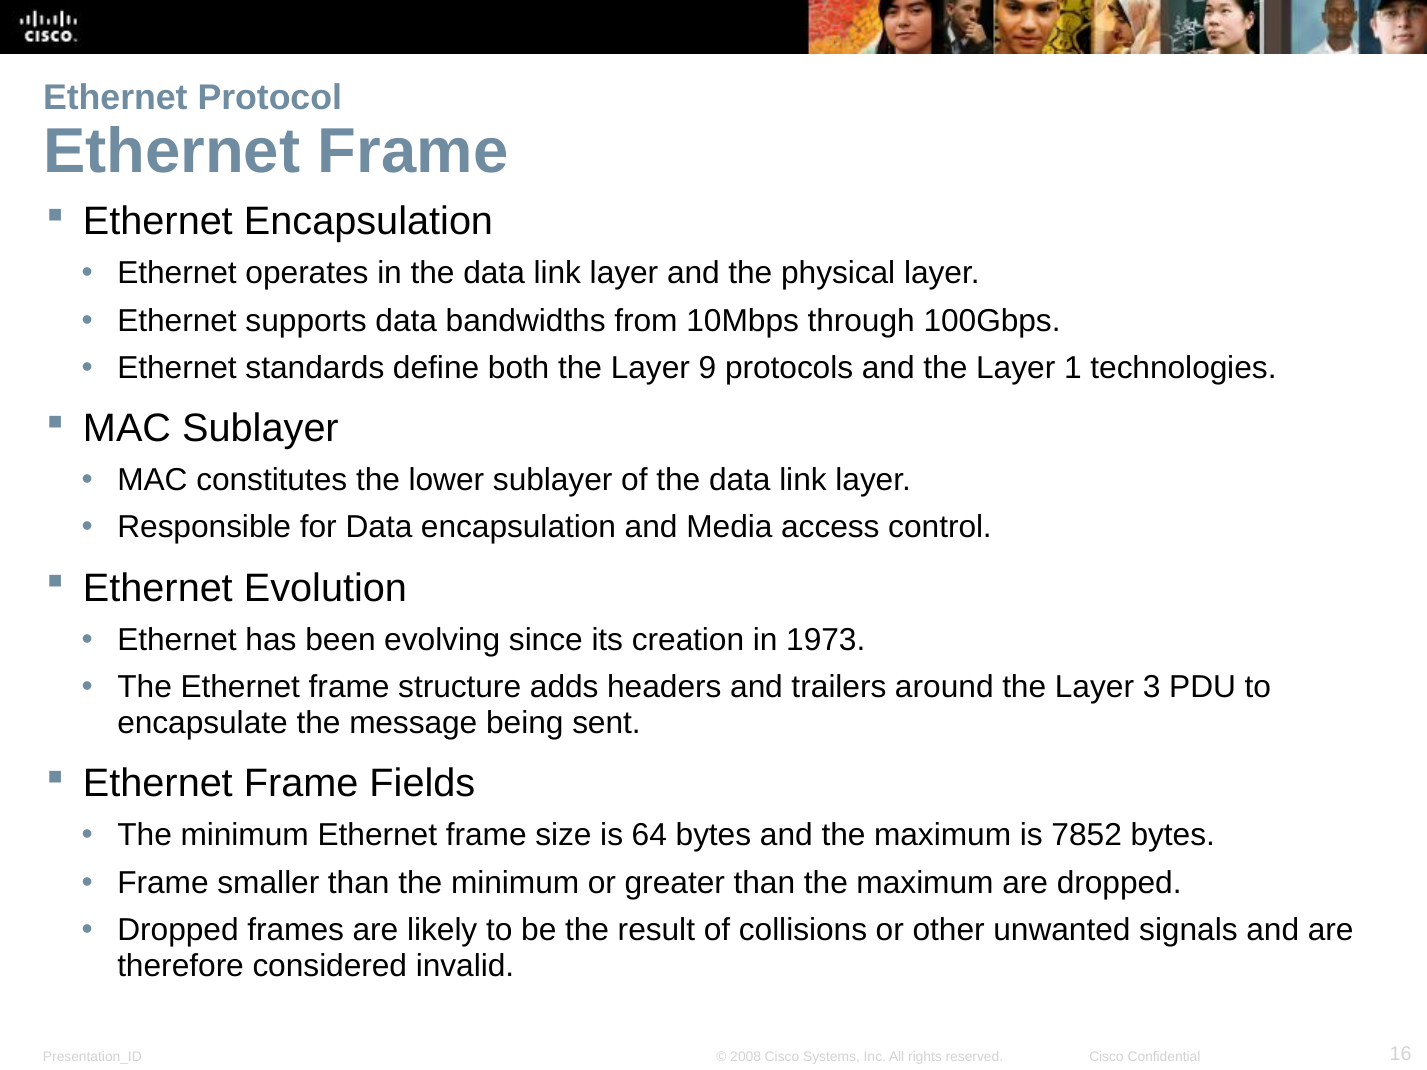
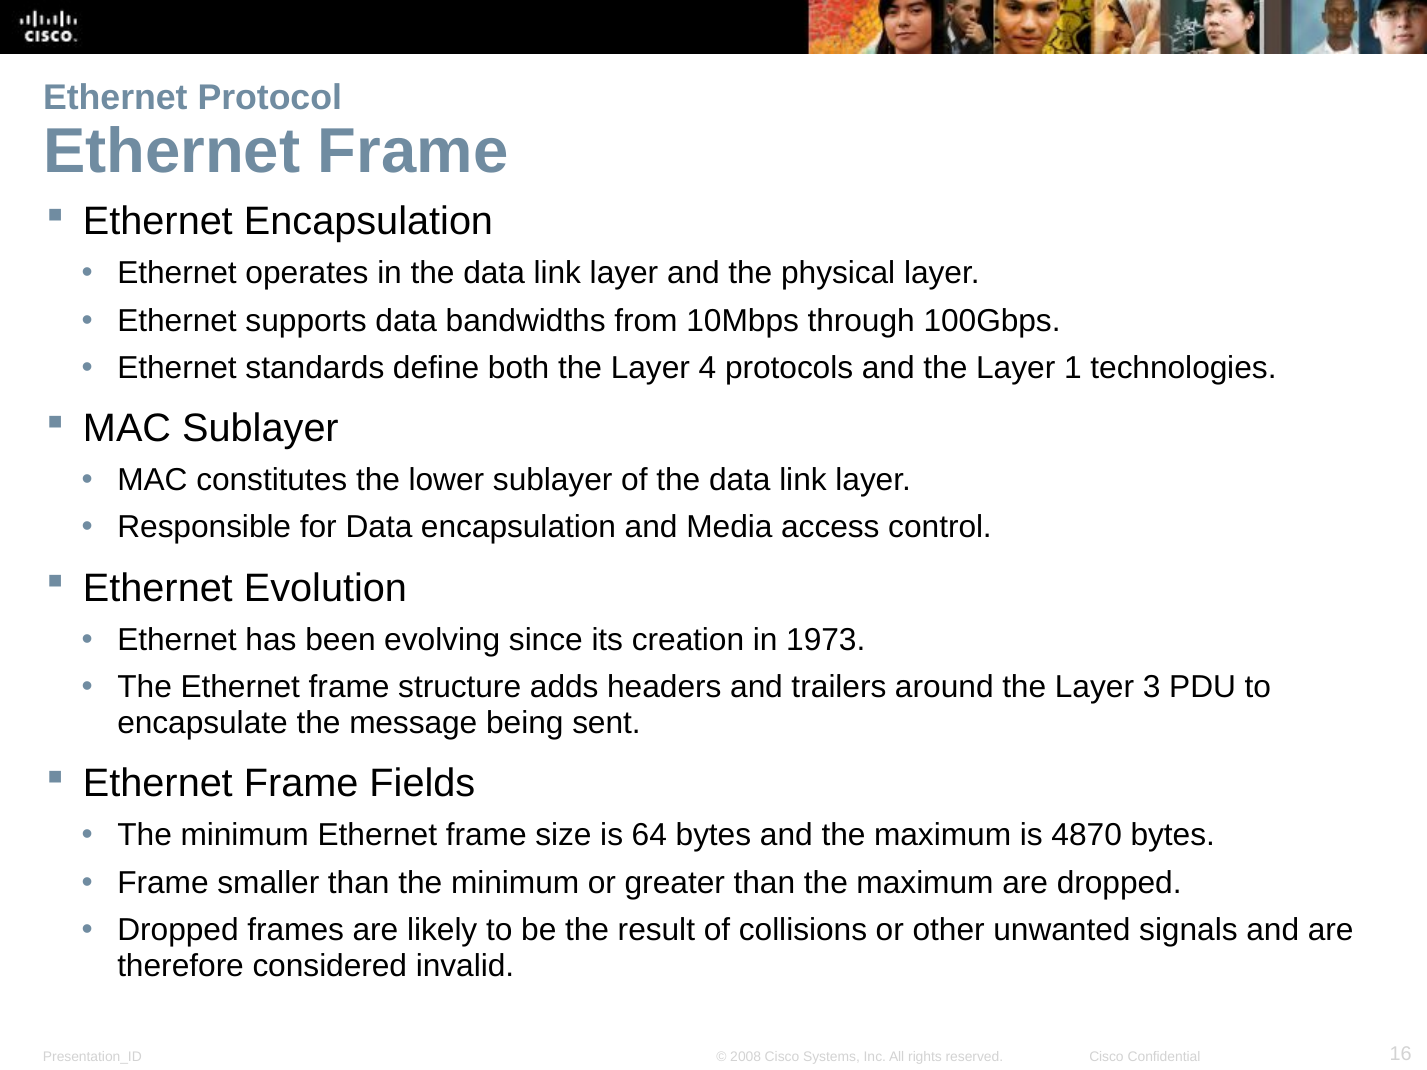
9: 9 -> 4
7852: 7852 -> 4870
